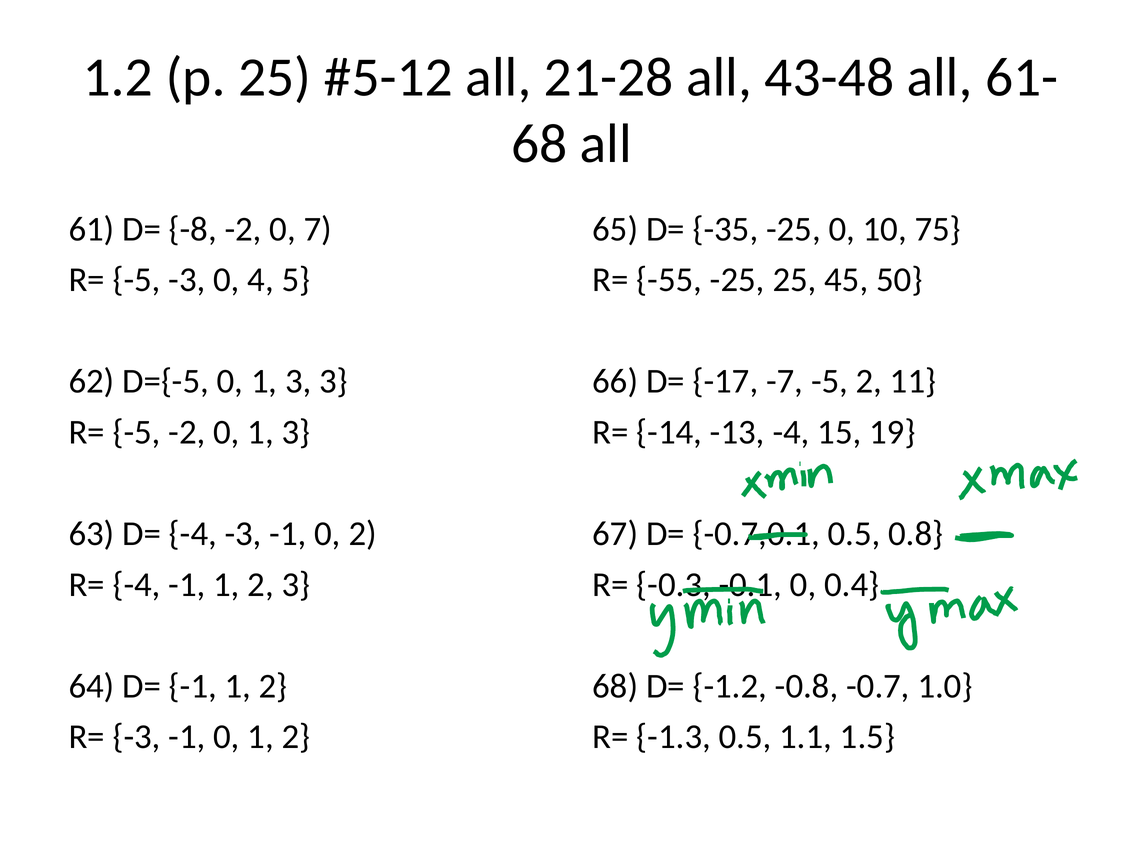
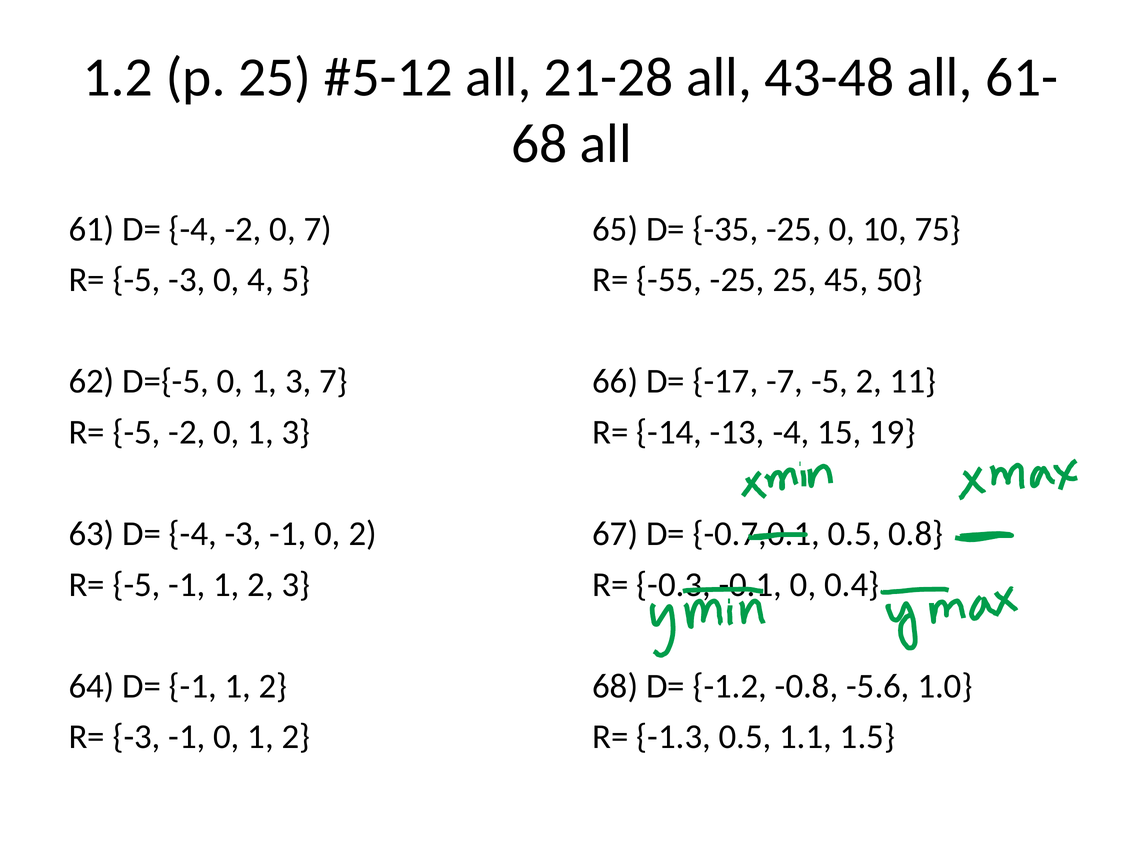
61 D= -8: -8 -> -4
3 3: 3 -> 7
-4 at (137, 585): -4 -> -5
-0.7: -0.7 -> -5.6
